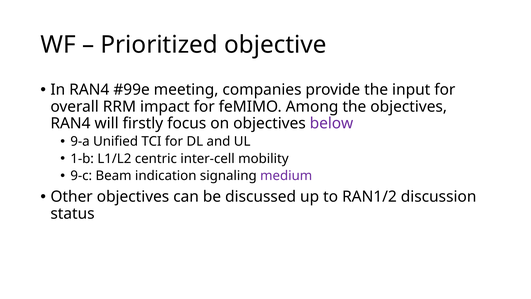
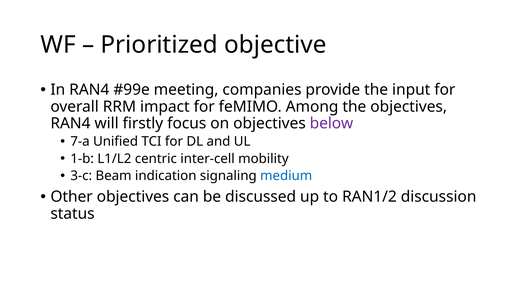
9-a: 9-a -> 7-a
9-c: 9-c -> 3-c
medium colour: purple -> blue
